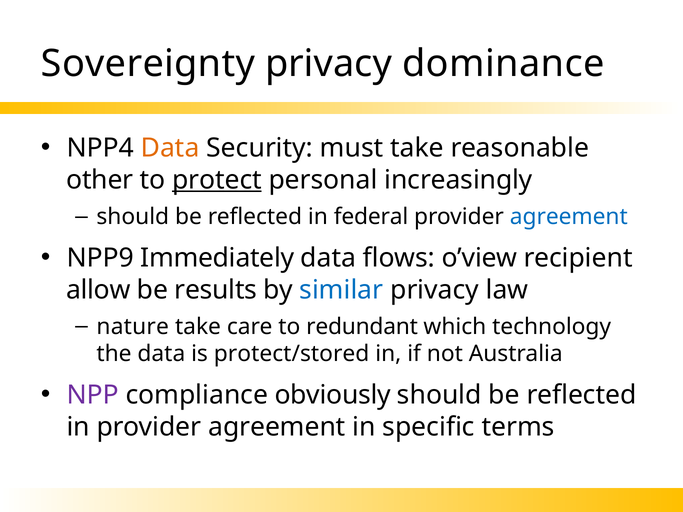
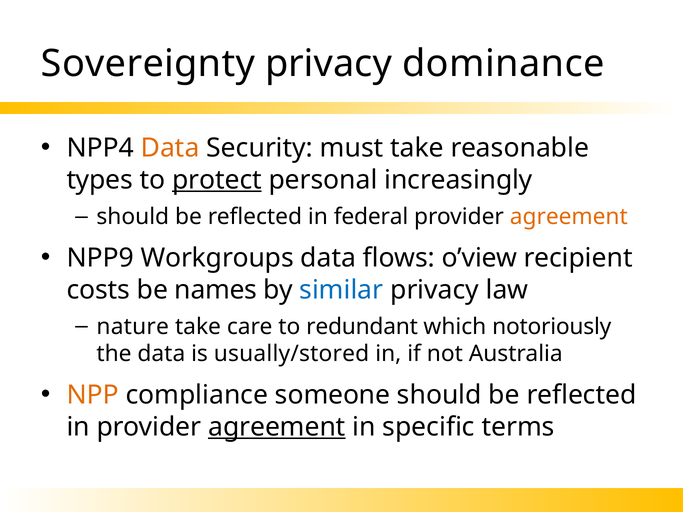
other: other -> types
agreement at (569, 217) colour: blue -> orange
Immediately: Immediately -> Workgroups
allow: allow -> costs
results: results -> names
technology: technology -> notoriously
protect/stored: protect/stored -> usually/stored
NPP colour: purple -> orange
obviously: obviously -> someone
agreement at (277, 427) underline: none -> present
